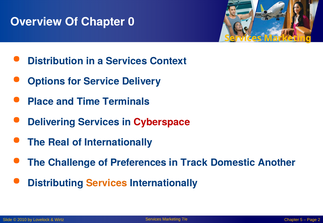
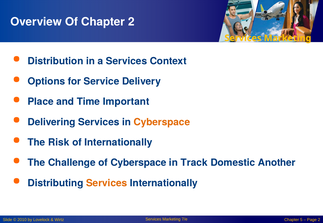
Chapter 0: 0 -> 2
Terminals: Terminals -> Important
Cyberspace at (162, 122) colour: red -> orange
Real: Real -> Risk
of Preferences: Preferences -> Cyberspace
